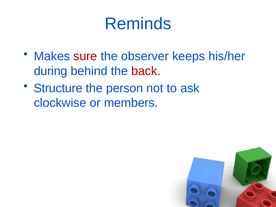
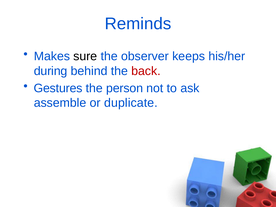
sure colour: red -> black
Structure: Structure -> Gestures
clockwise: clockwise -> assemble
members: members -> duplicate
